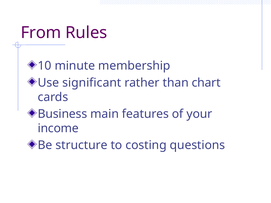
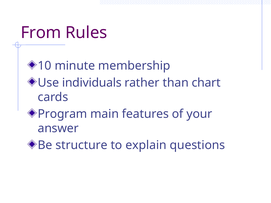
significant: significant -> individuals
Business: Business -> Program
income: income -> answer
costing: costing -> explain
